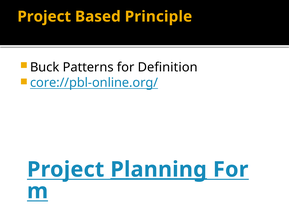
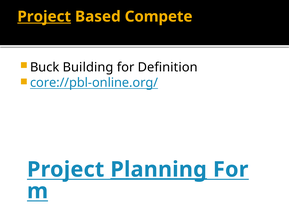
Project at (44, 17) underline: none -> present
Principle: Principle -> Compete
Patterns: Patterns -> Building
